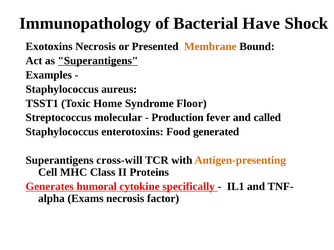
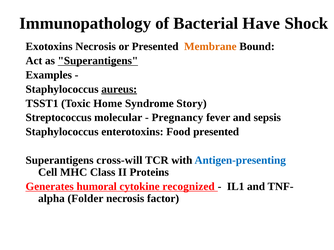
aureus underline: none -> present
Floor: Floor -> Story
Production: Production -> Pregnancy
called: called -> sepsis
Food generated: generated -> presented
Antigen-presenting colour: orange -> blue
specifically: specifically -> recognized
Exams: Exams -> Folder
